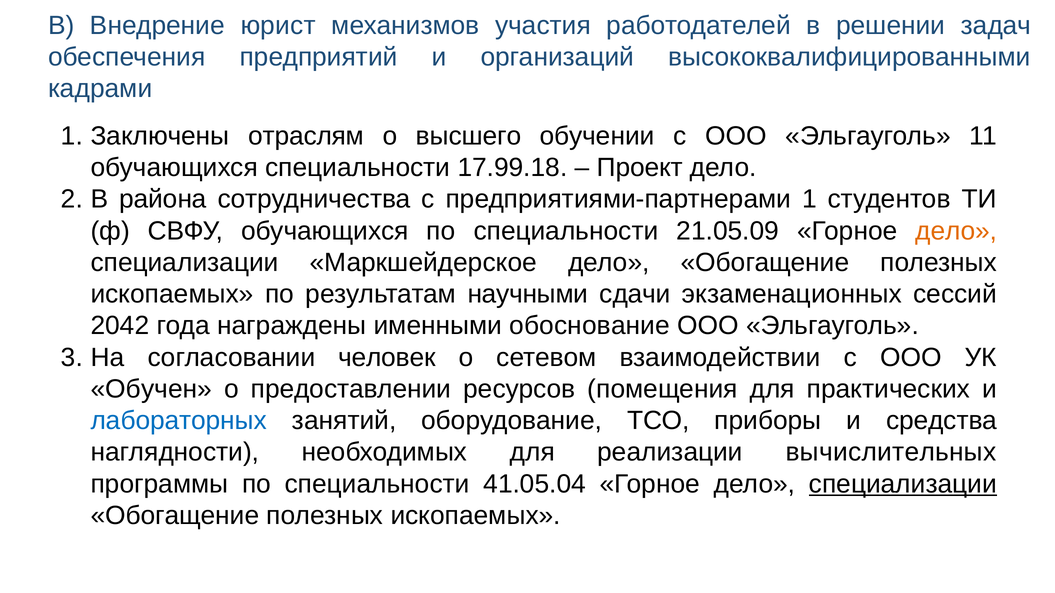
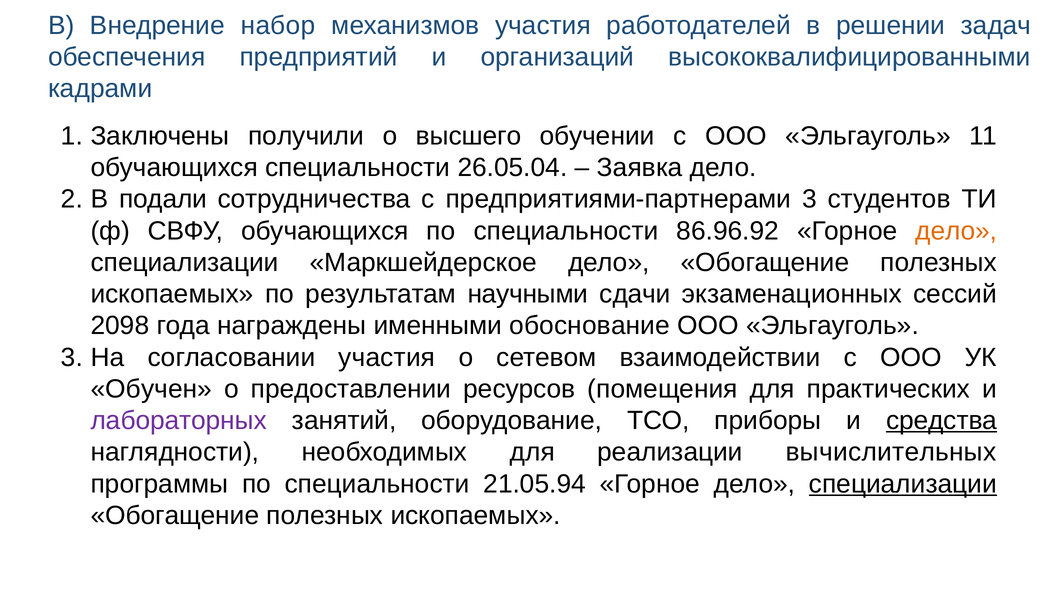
юрист: юрист -> набор
отраслям: отраслям -> получили
17.99.18: 17.99.18 -> 26.05.04
Проект: Проект -> Заявка
района: района -> подали
предприятиями-партнерами 1: 1 -> 3
21.05.09: 21.05.09 -> 86.96.92
2042: 2042 -> 2098
согласовании человек: человек -> участия
лабораторных colour: blue -> purple
средства underline: none -> present
41.05.04: 41.05.04 -> 21.05.94
